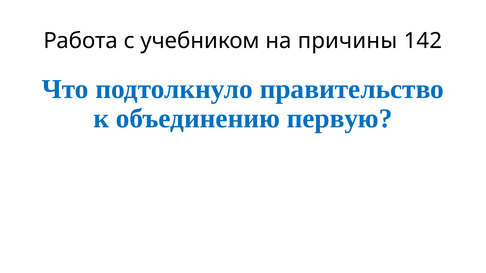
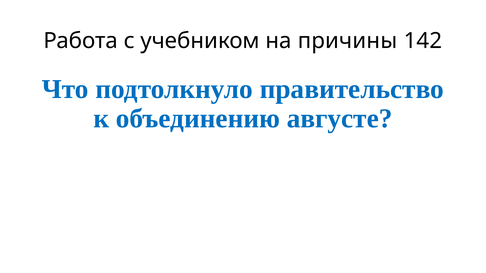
первую: первую -> августе
